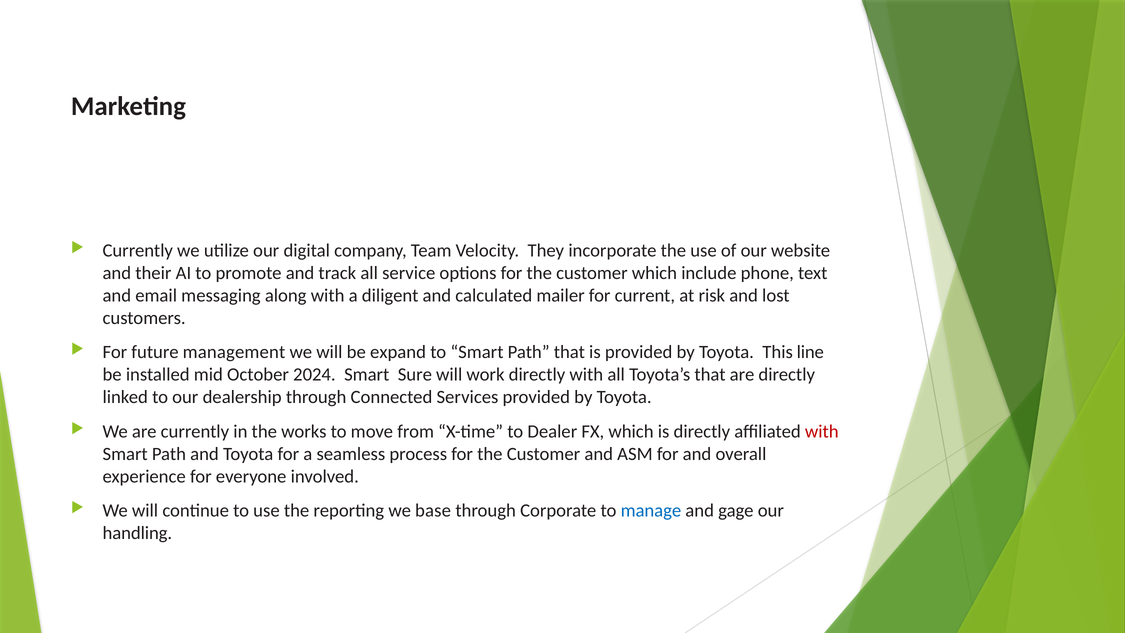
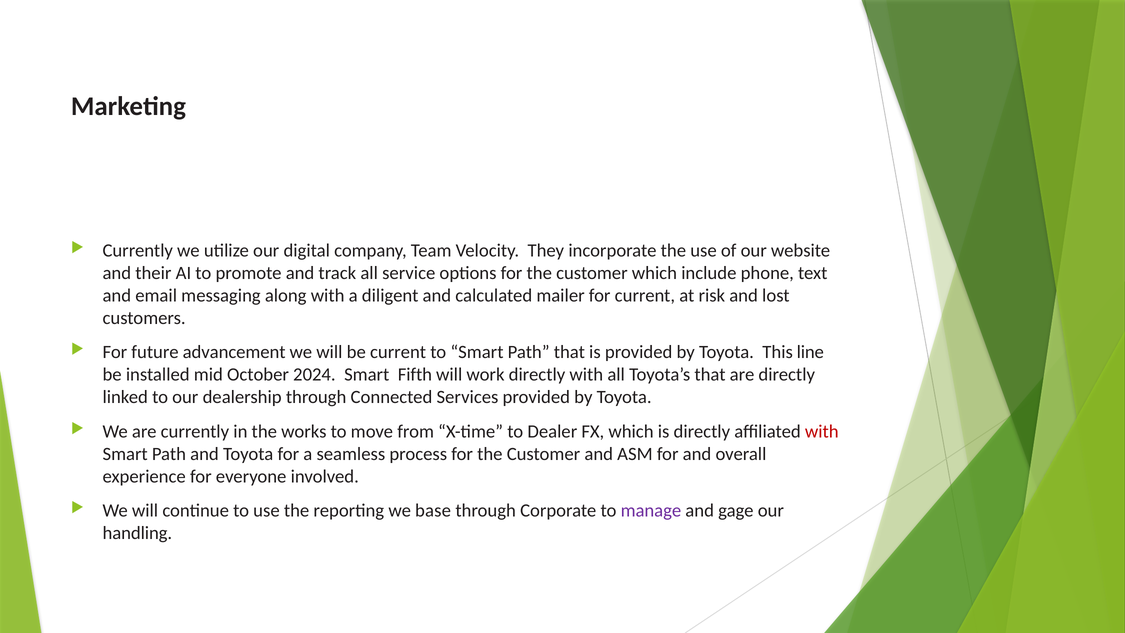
management: management -> advancement
be expand: expand -> current
Sure: Sure -> Fifth
manage colour: blue -> purple
